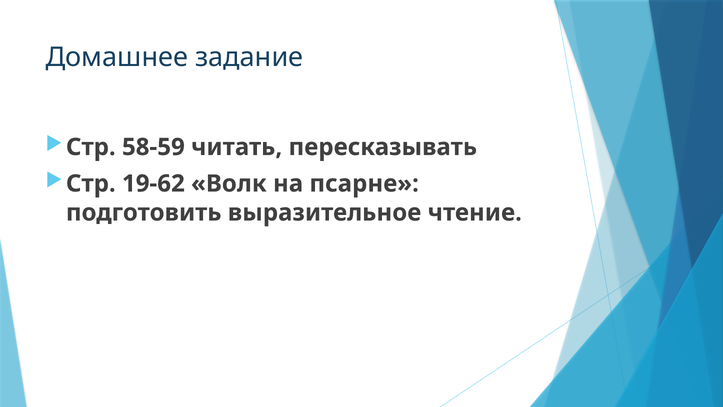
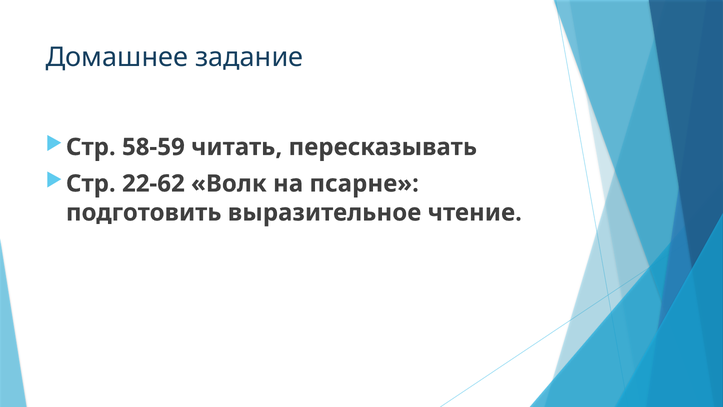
19-62: 19-62 -> 22-62
